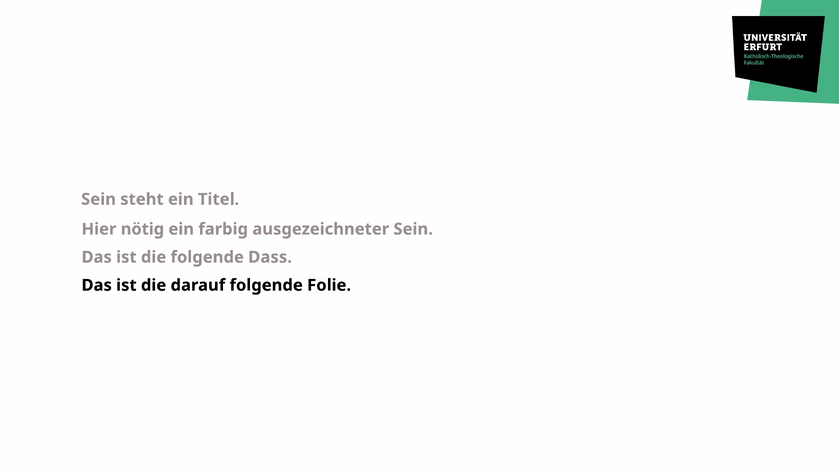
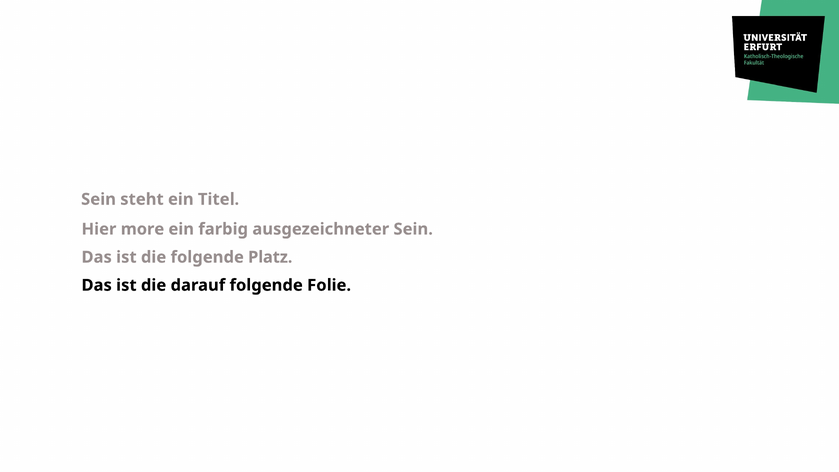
nötig: nötig -> more
Dass: Dass -> Platz
